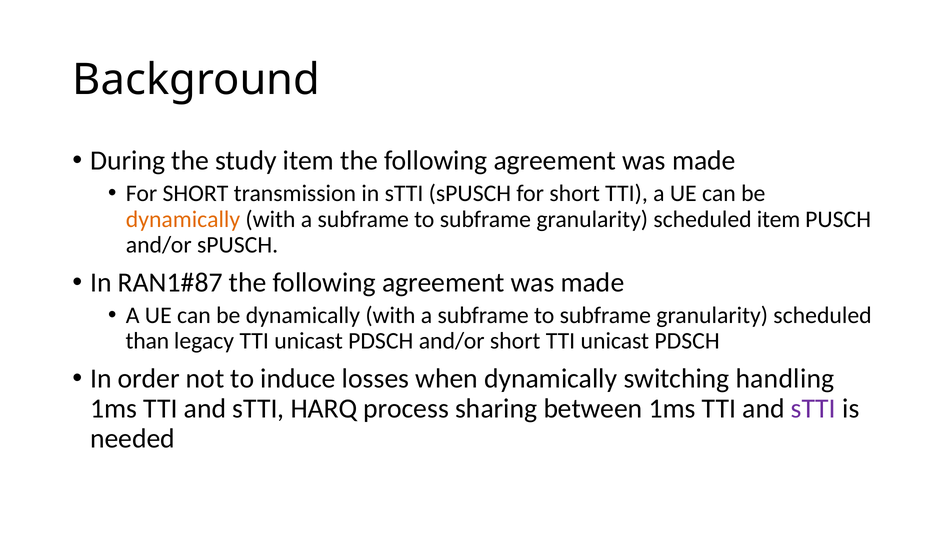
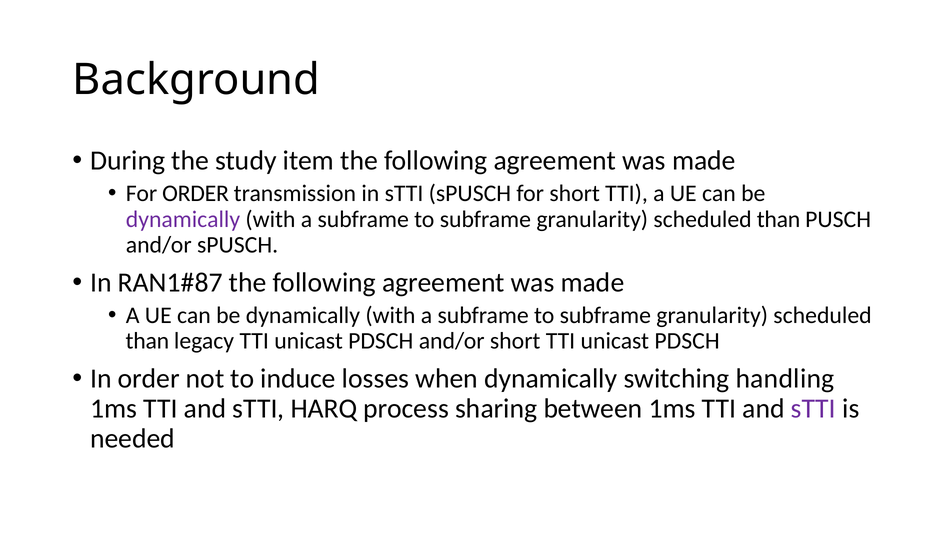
SHORT at (195, 193): SHORT -> ORDER
dynamically at (183, 219) colour: orange -> purple
item at (779, 219): item -> than
